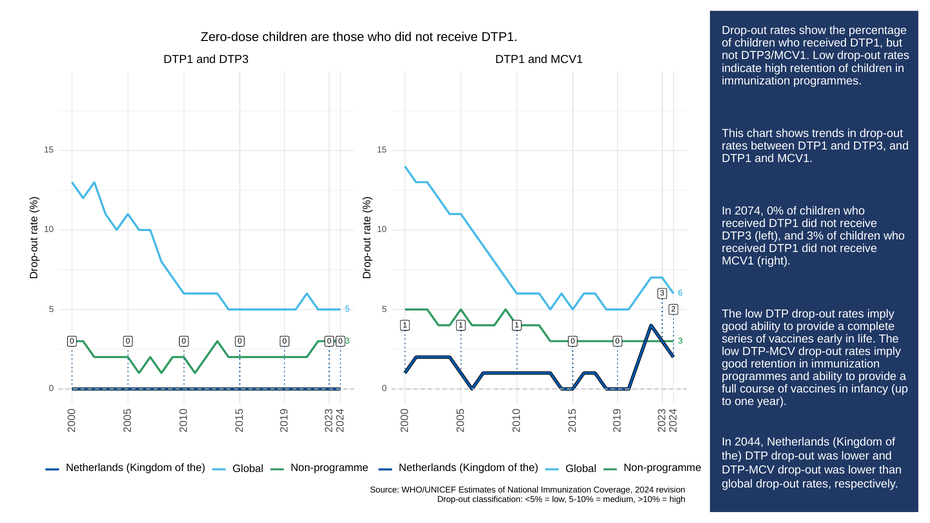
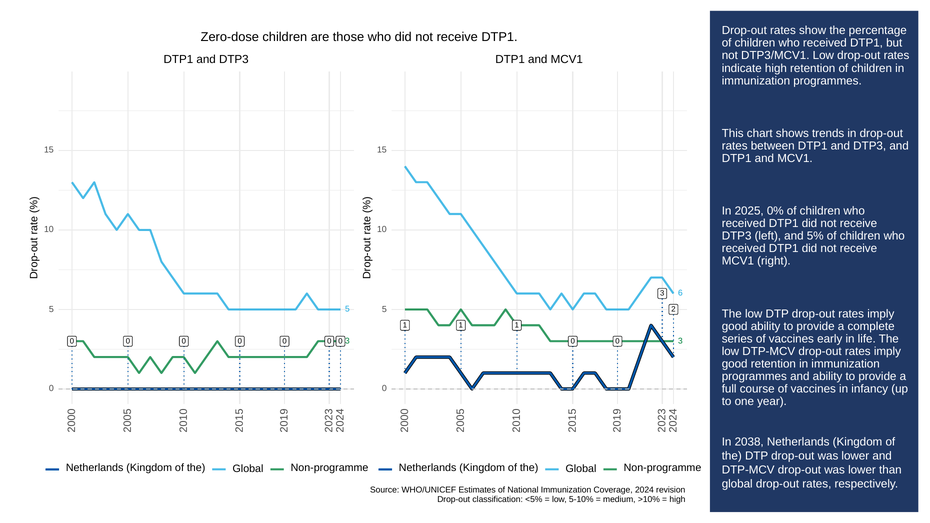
2074: 2074 -> 2025
3%: 3% -> 5%
2044: 2044 -> 2038
